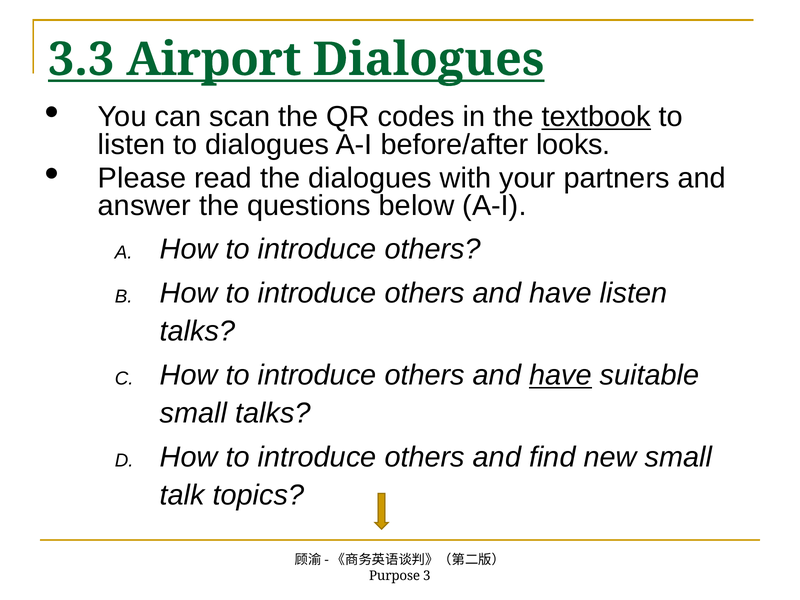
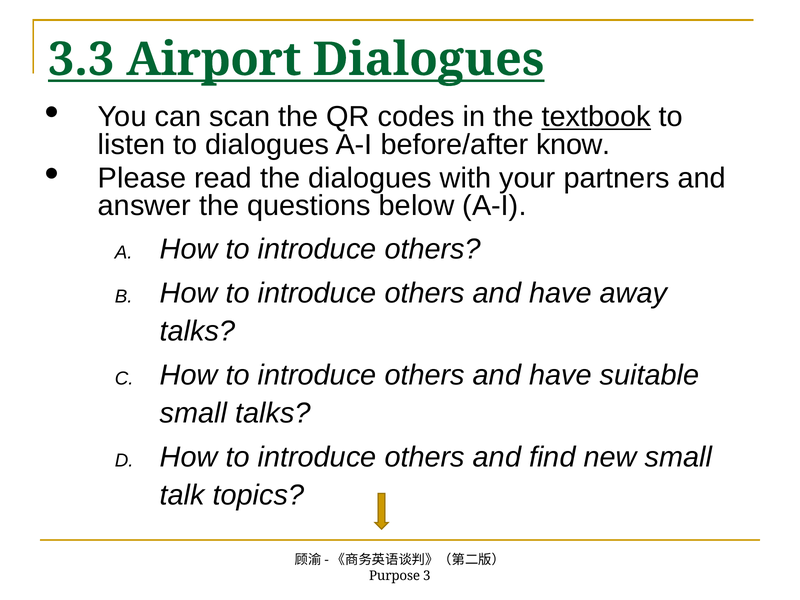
looks: looks -> know
have listen: listen -> away
have at (560, 375) underline: present -> none
